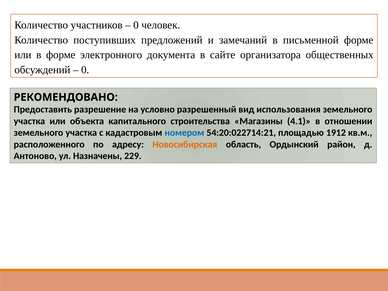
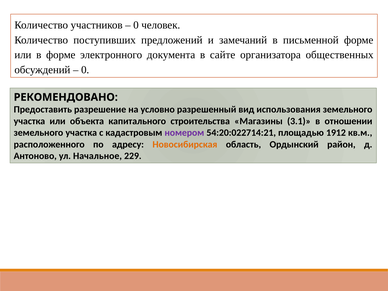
4.1: 4.1 -> 3.1
номером colour: blue -> purple
Назначены: Назначены -> Начальное
